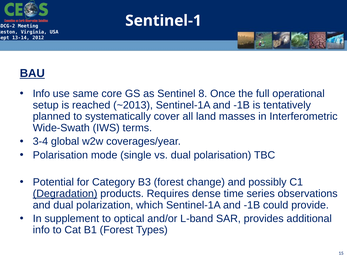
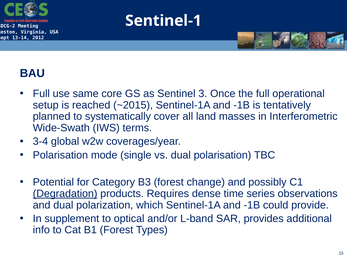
BAU underline: present -> none
Info at (41, 94): Info -> Full
8: 8 -> 3
~2013: ~2013 -> ~2015
